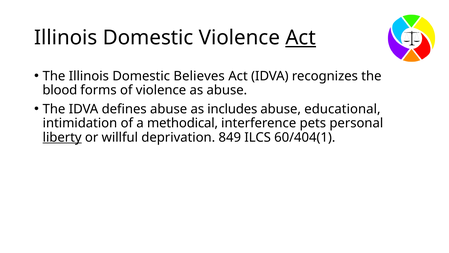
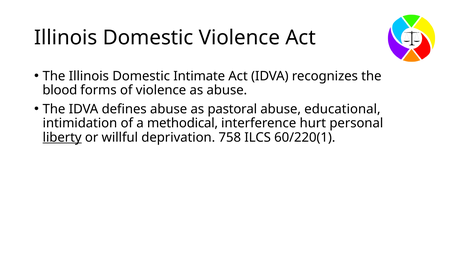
Act at (301, 38) underline: present -> none
Believes: Believes -> Intimate
includes: includes -> pastoral
pets: pets -> hurt
849: 849 -> 758
60/404(1: 60/404(1 -> 60/220(1
